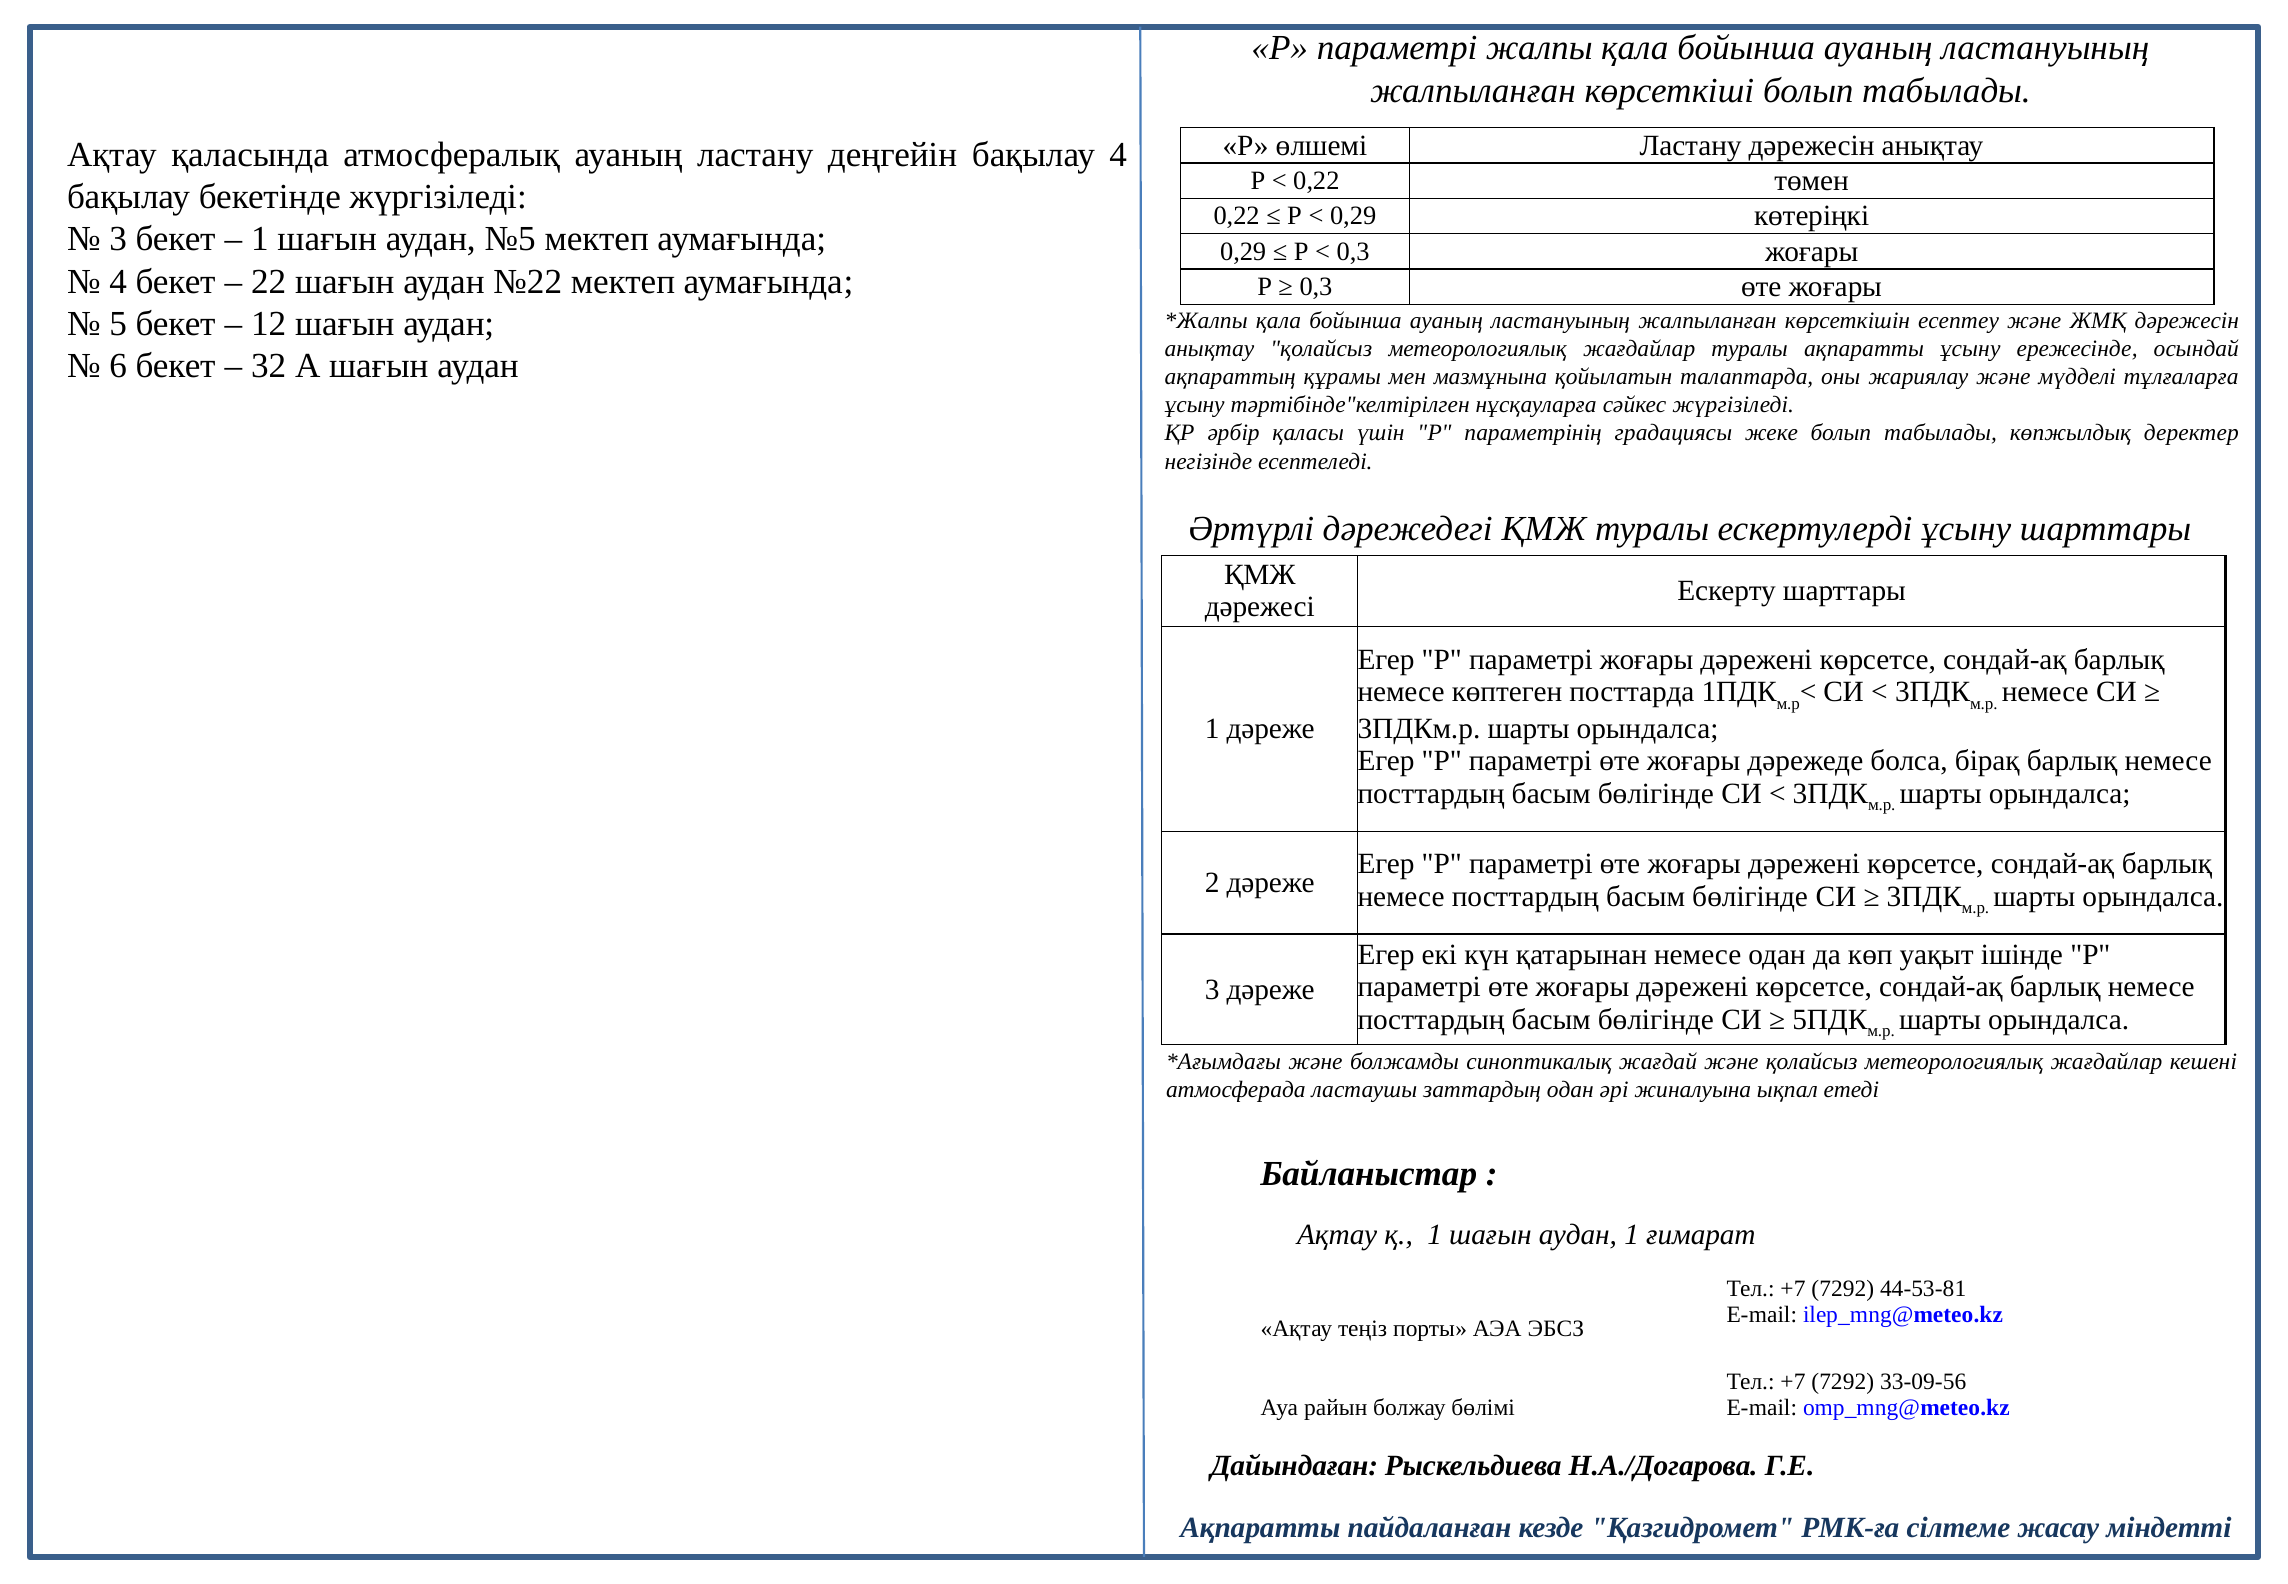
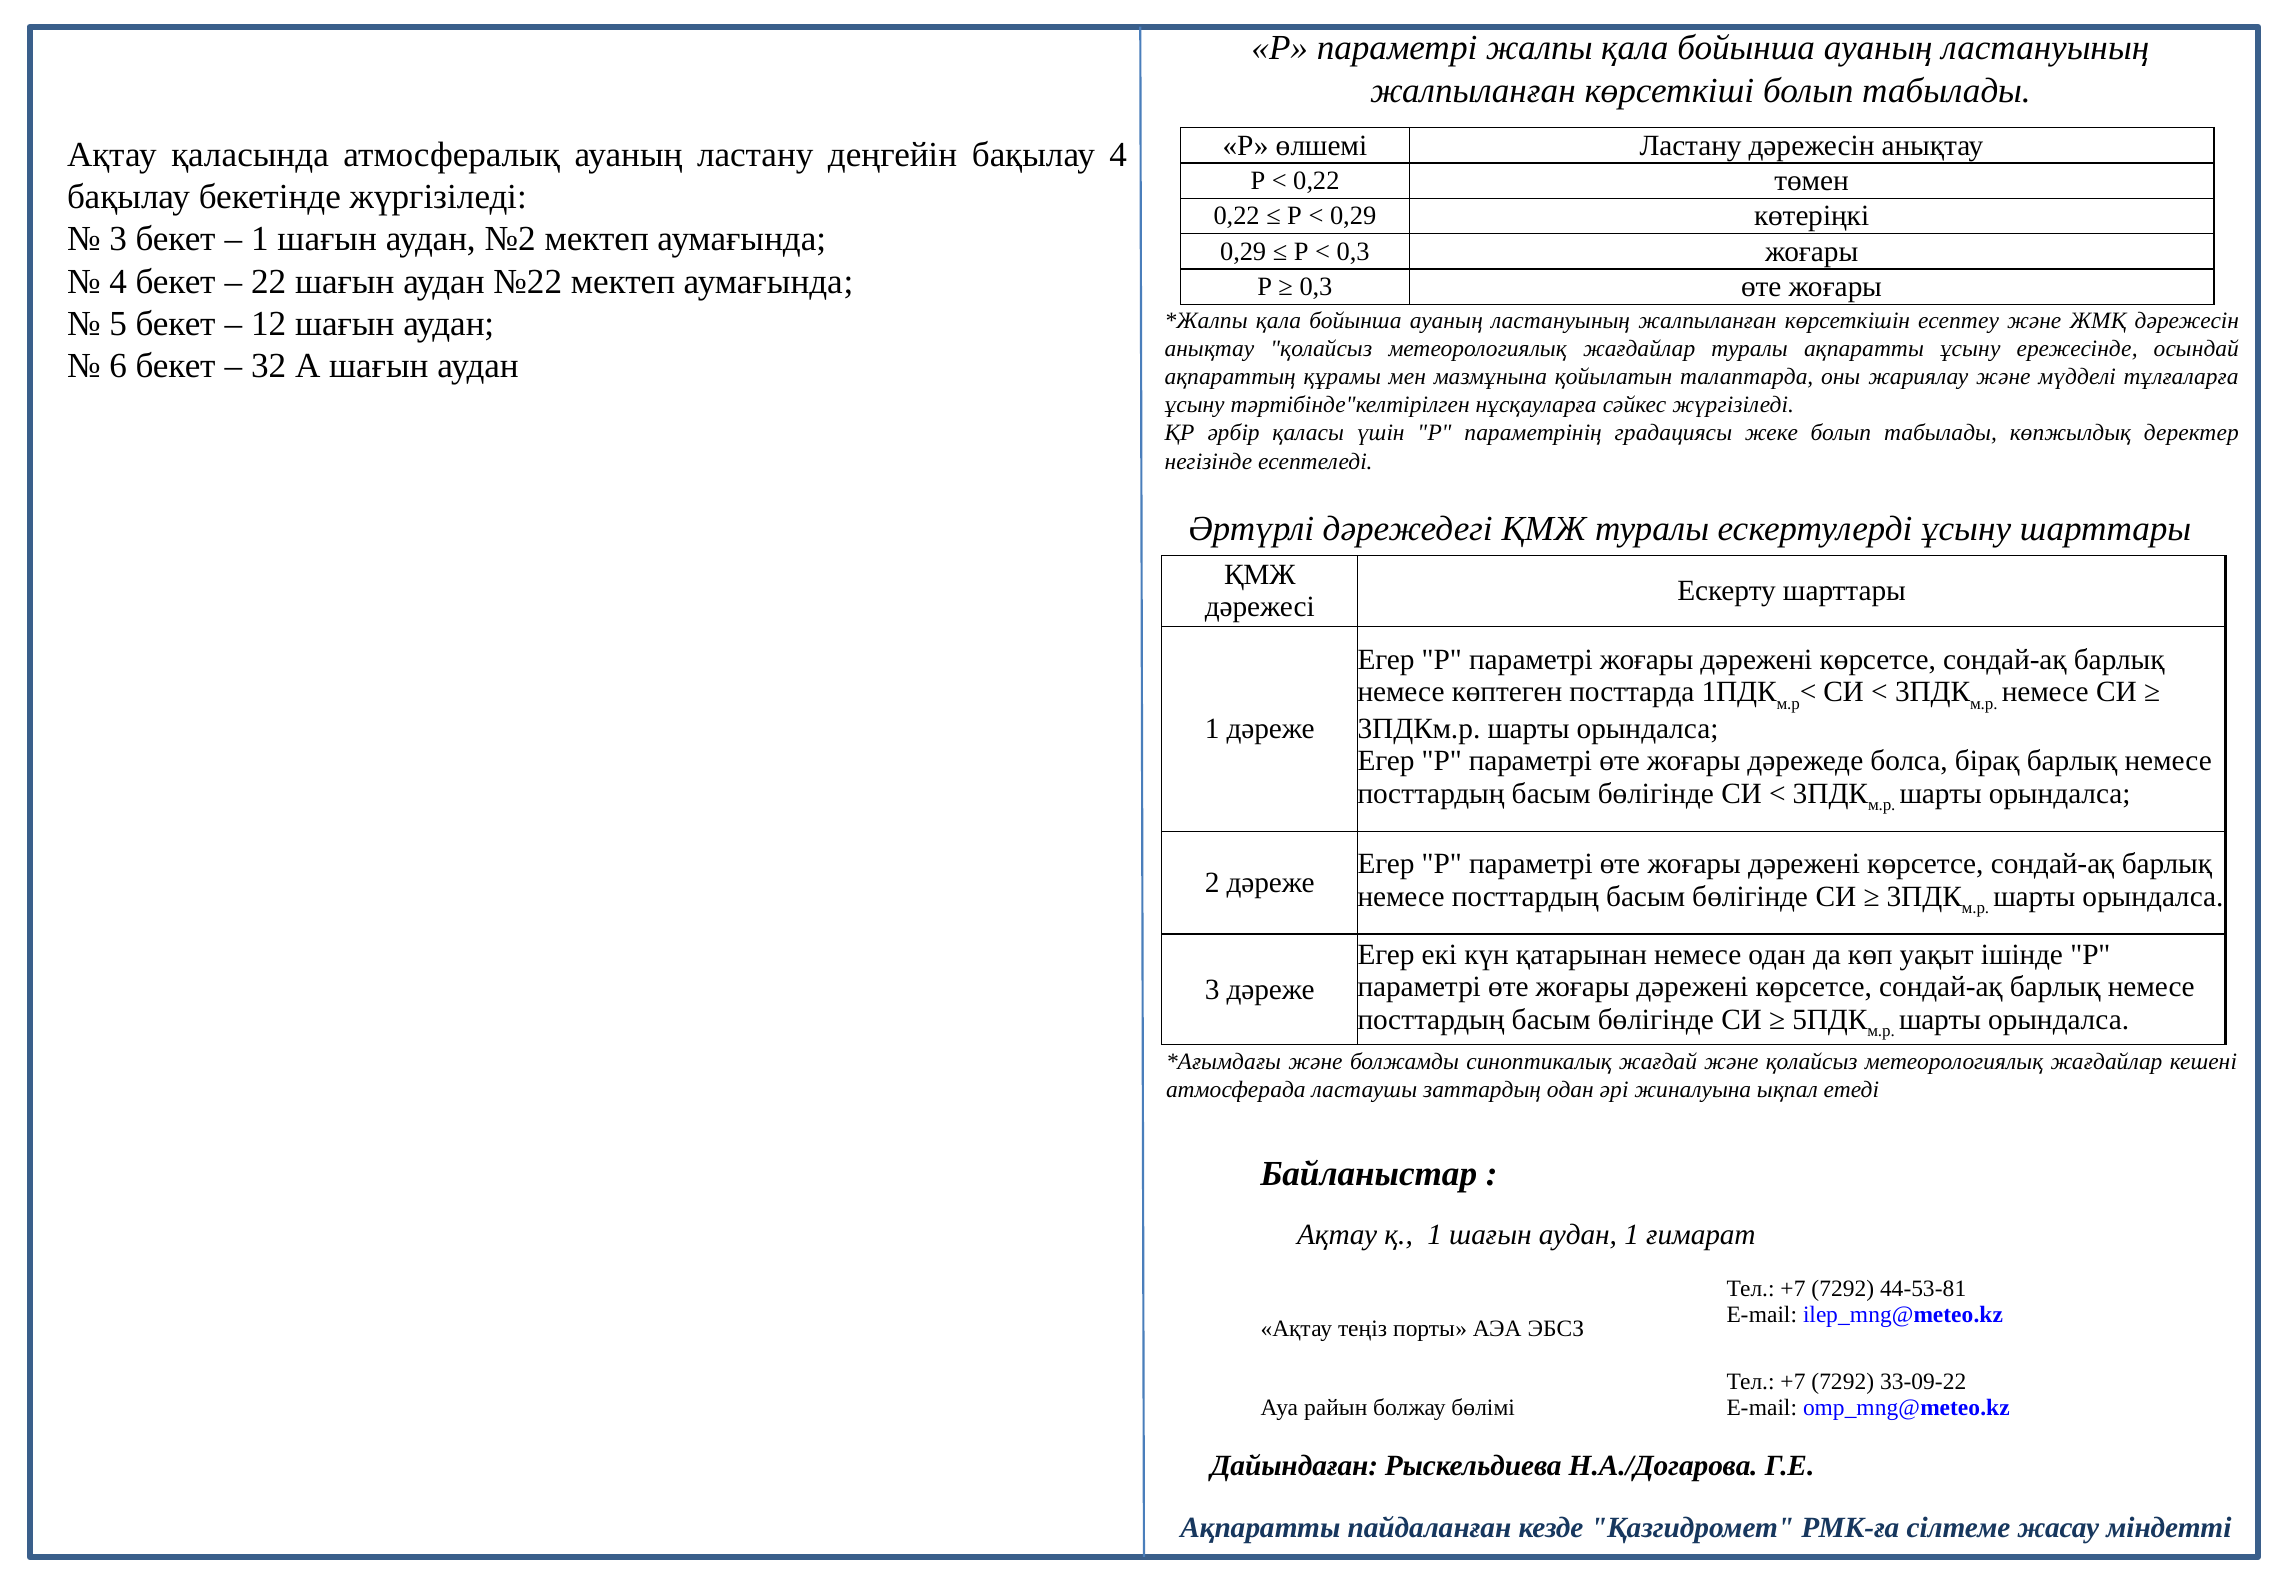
№5: №5 -> №2
33-09-56: 33-09-56 -> 33-09-22
